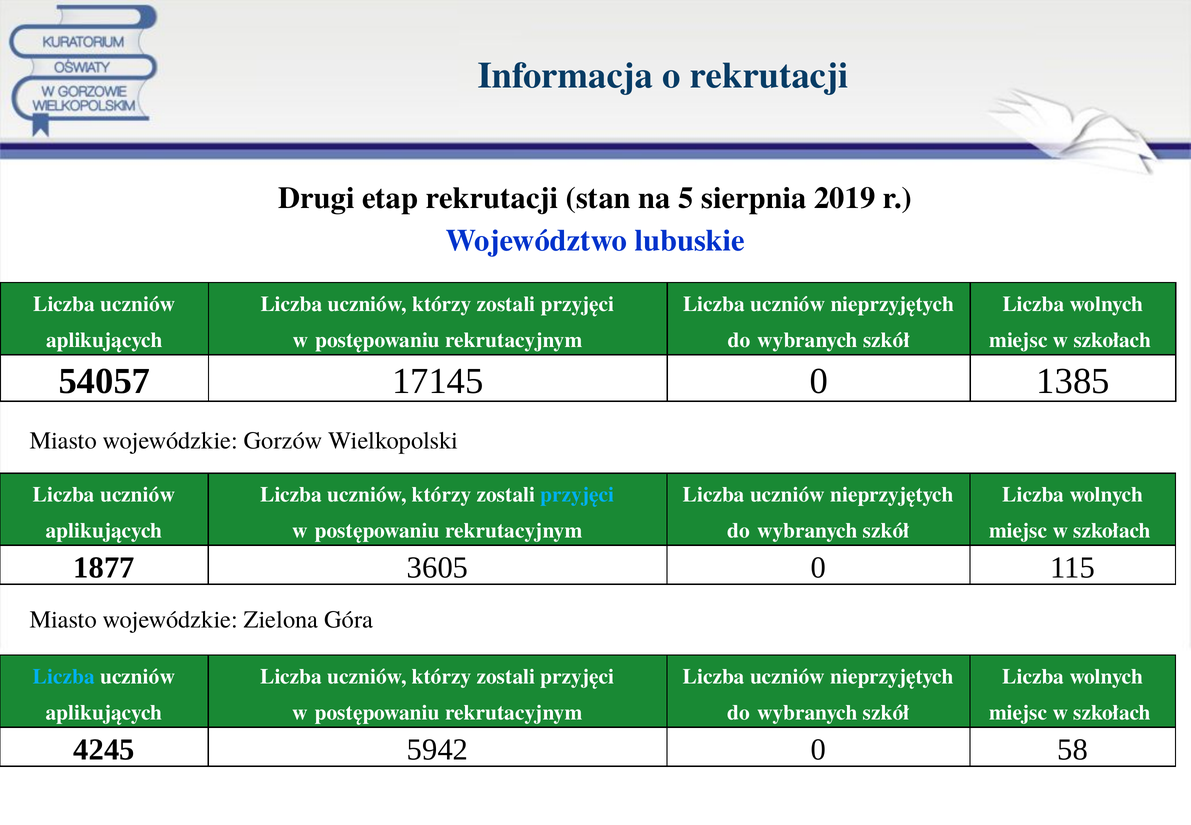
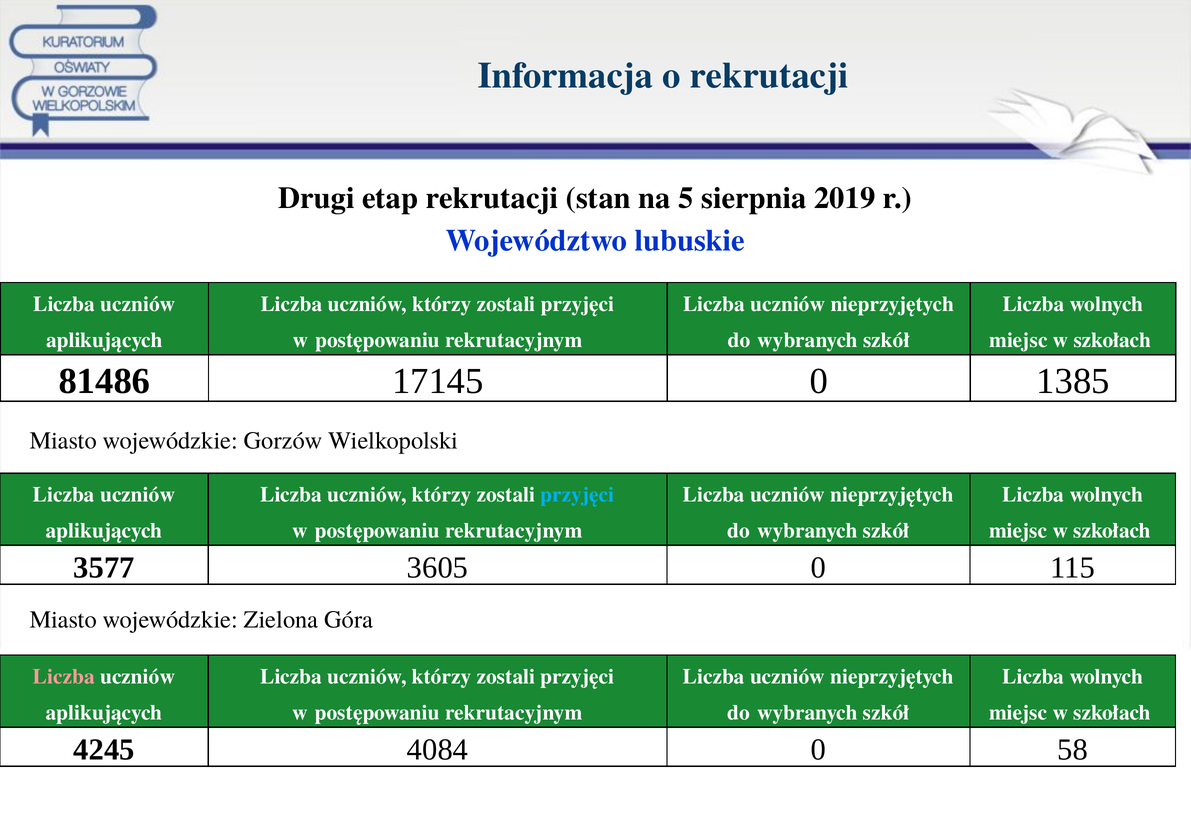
54057: 54057 -> 81486
1877: 1877 -> 3577
Liczba at (64, 676) colour: light blue -> pink
5942: 5942 -> 4084
